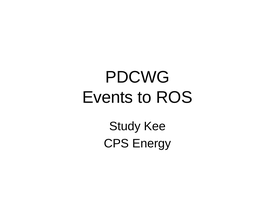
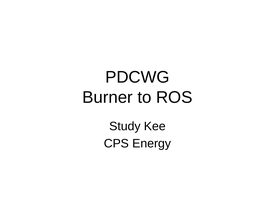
Events: Events -> Burner
